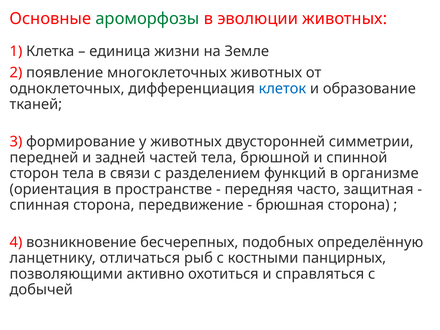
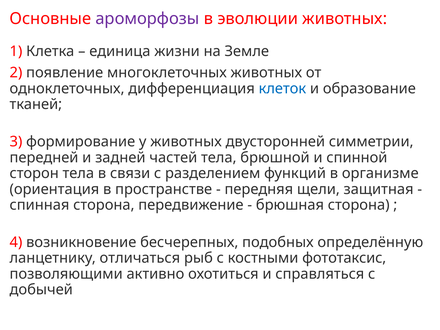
ароморфозы colour: green -> purple
часто: часто -> щели
панцирных: панцирных -> фототаксис
